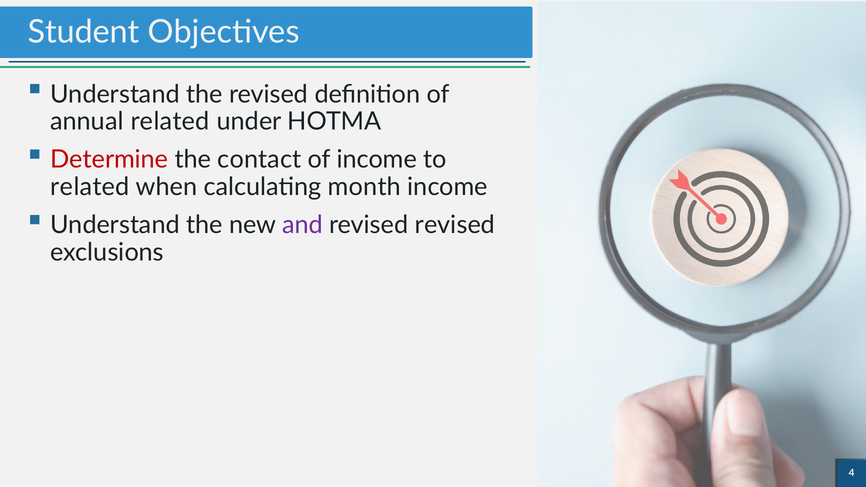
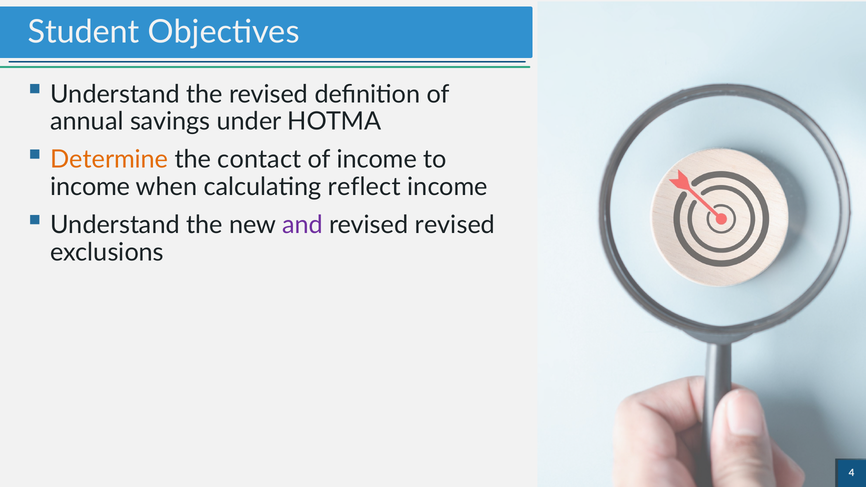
annual related: related -> savings
Determine colour: red -> orange
related at (90, 187): related -> income
month: month -> reflect
